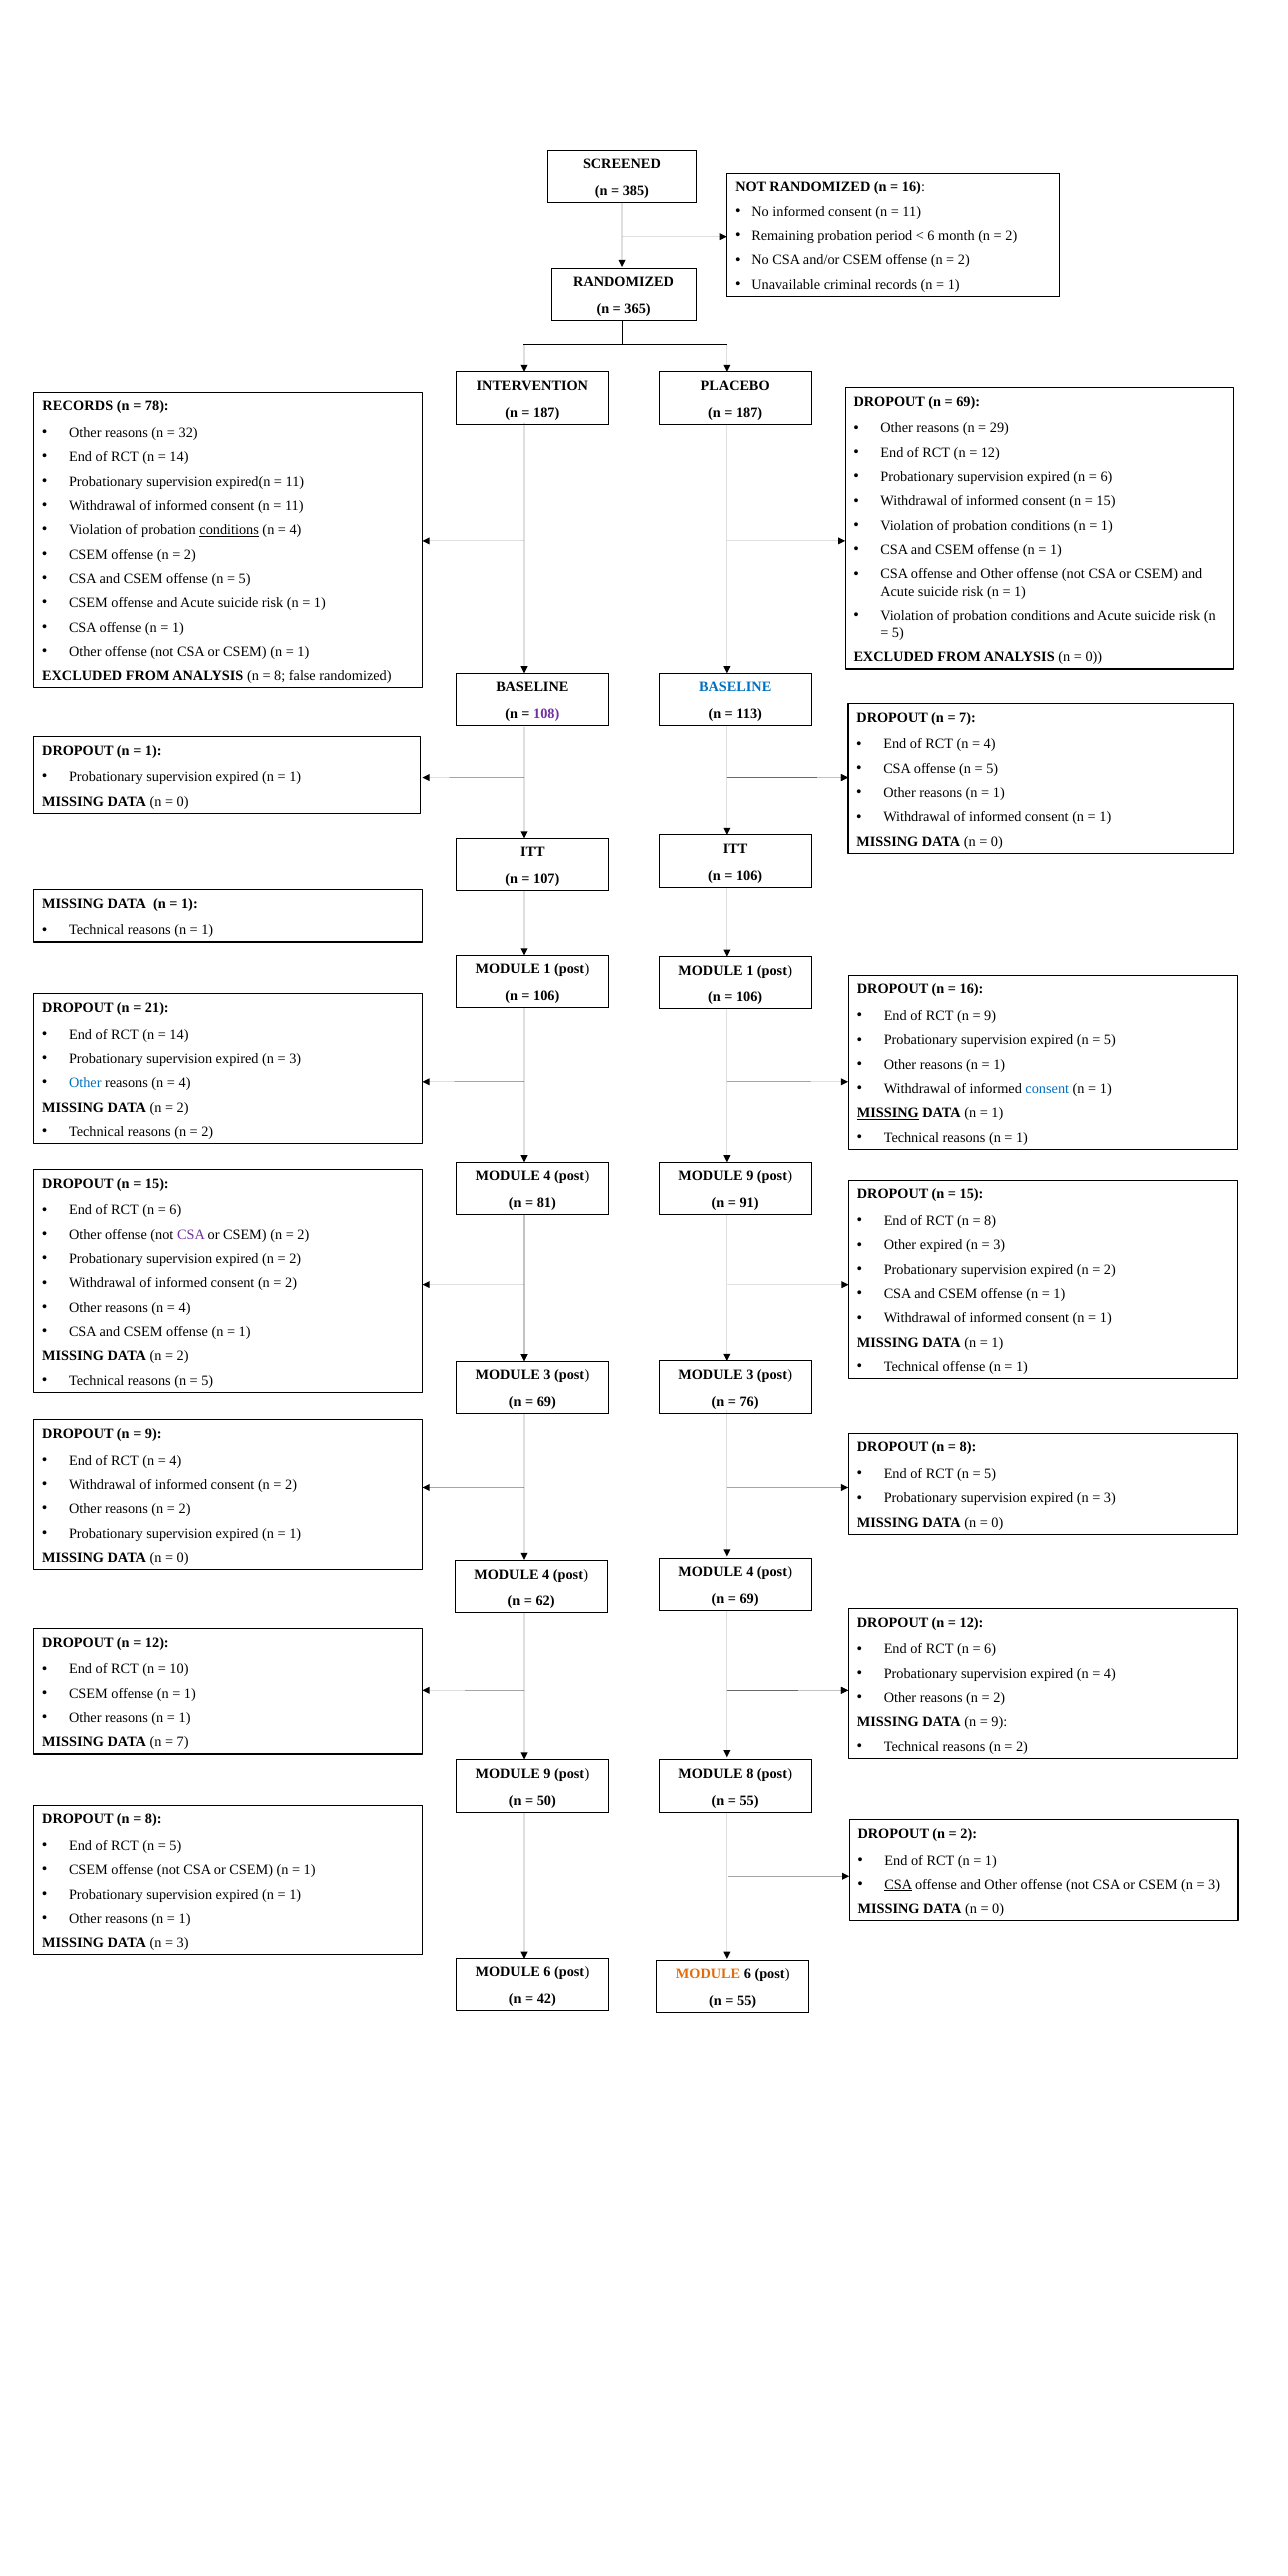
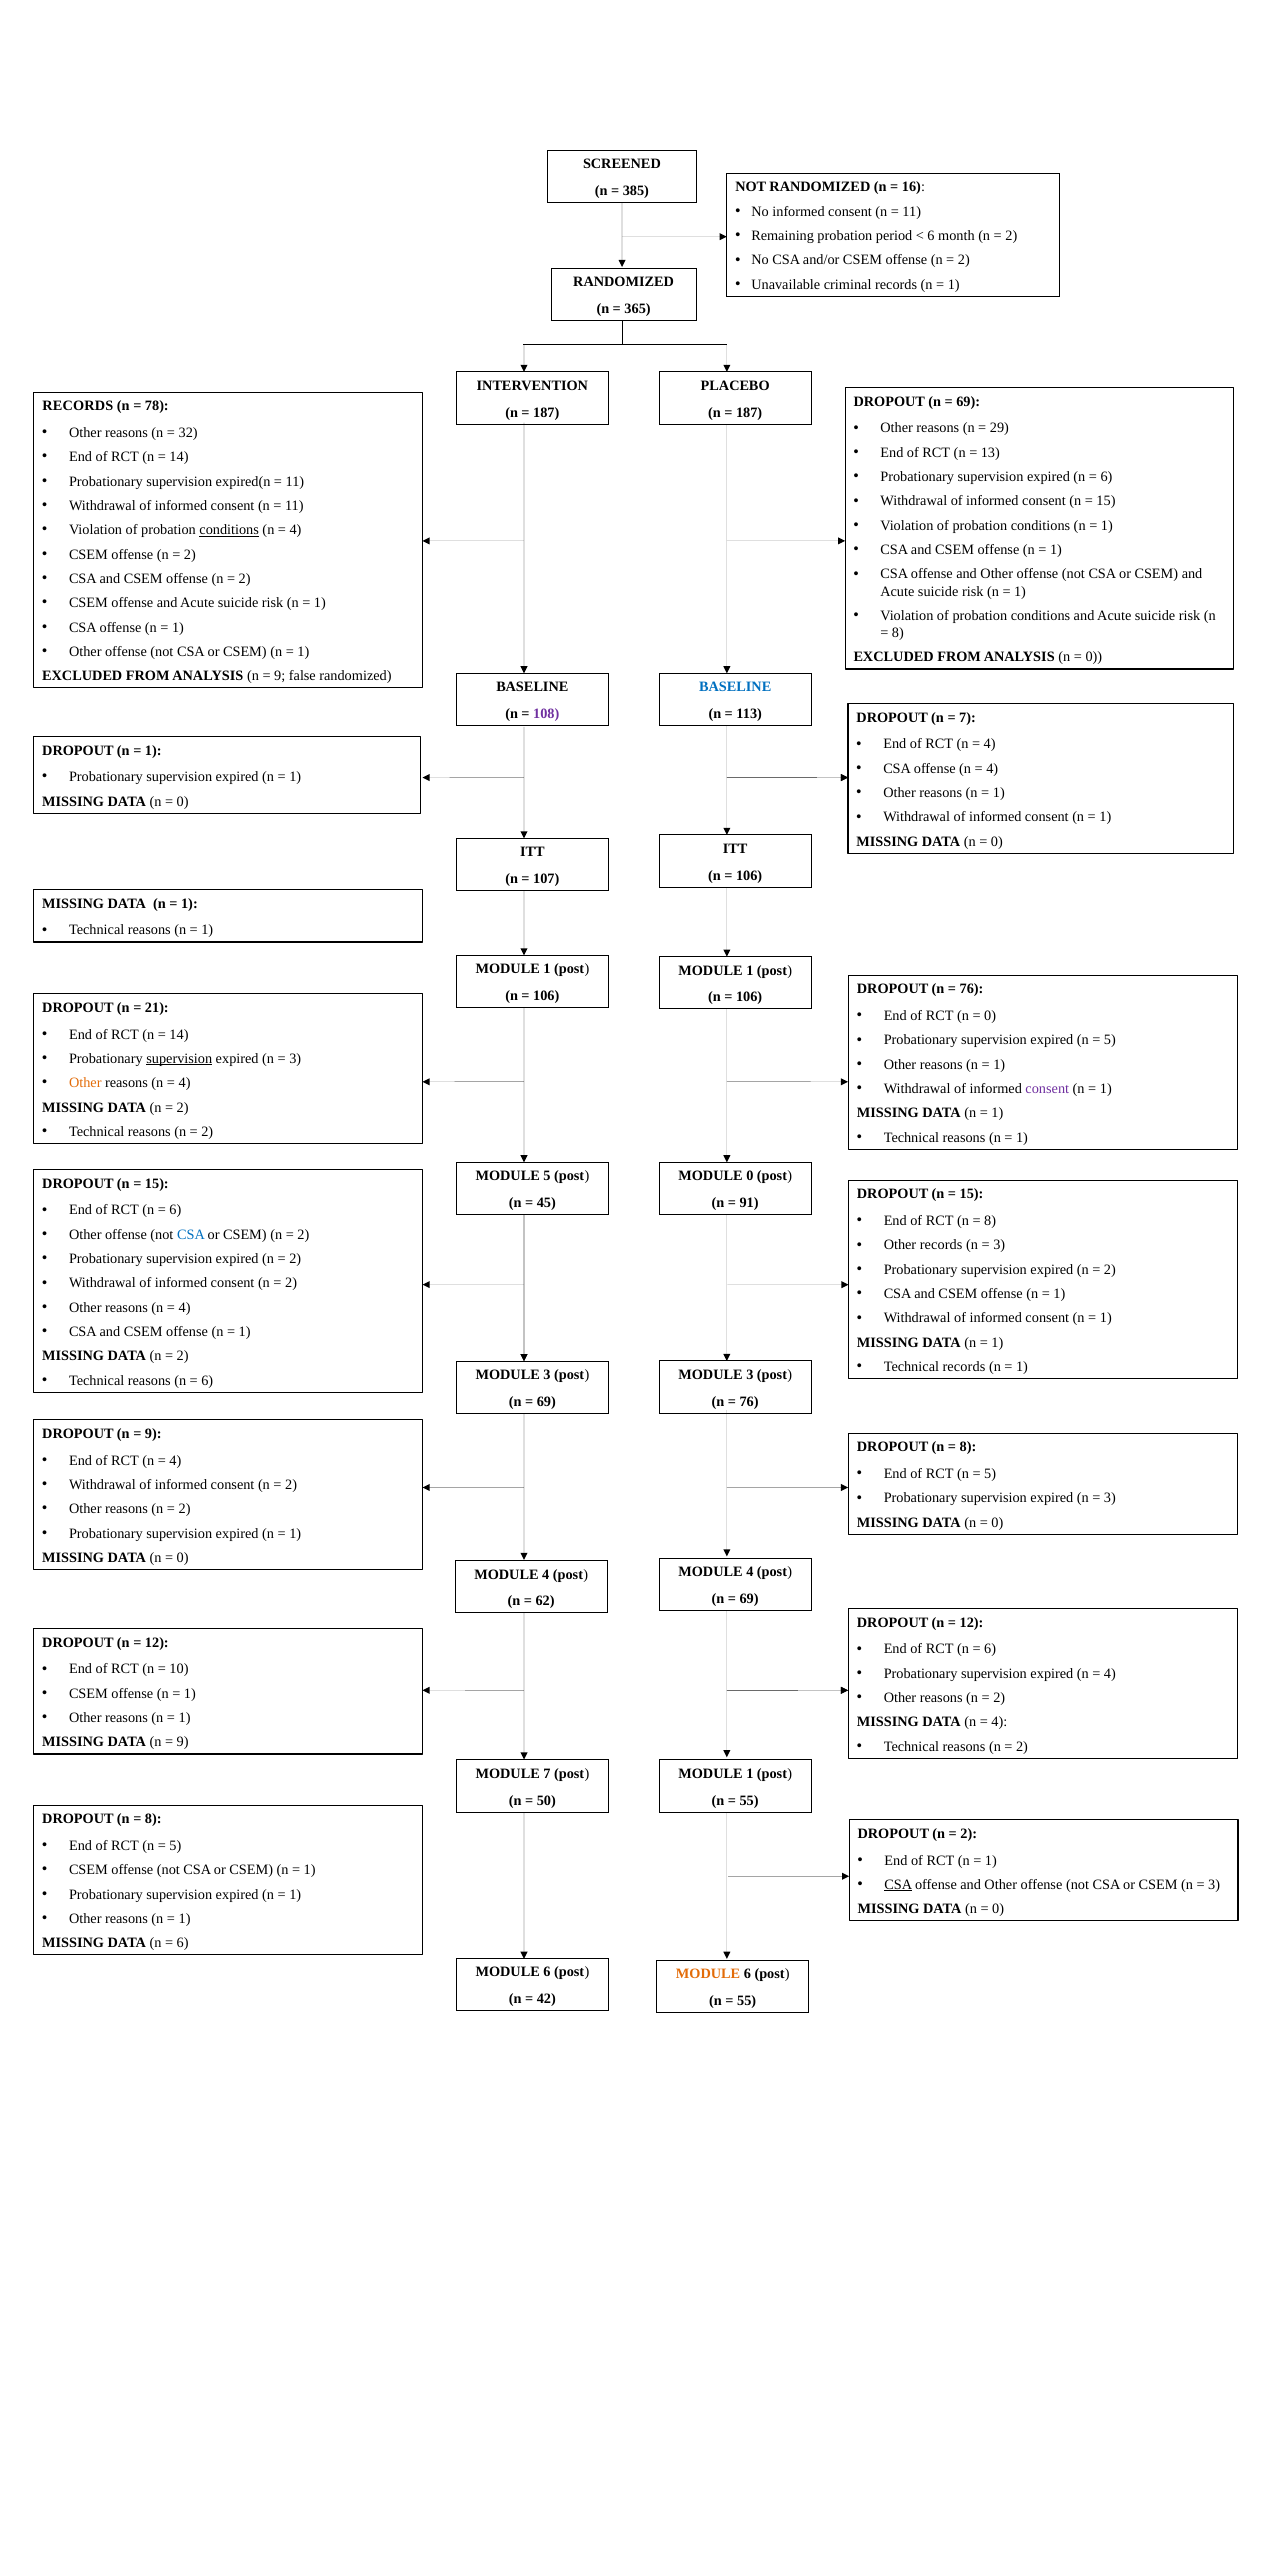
12 at (990, 453): 12 -> 13
5 at (245, 579): 5 -> 2
5 at (898, 633): 5 -> 8
8 at (280, 676): 8 -> 9
5 at (992, 769): 5 -> 4
16 at (972, 989): 16 -> 76
9 at (990, 1016): 9 -> 0
supervision at (179, 1059) underline: none -> present
Other at (85, 1083) colour: blue -> orange
consent at (1047, 1089) colour: blue -> purple
MISSING at (888, 1113) underline: present -> none
4 at (547, 1176): 4 -> 5
9 at (750, 1176): 9 -> 0
81: 81 -> 45
CSA at (191, 1234) colour: purple -> blue
Other expired: expired -> records
Technical offense: offense -> records
5 at (207, 1381): 5 -> 6
9 at (999, 1722): 9 -> 4
7 at (183, 1742): 7 -> 9
9 at (547, 1774): 9 -> 7
8 at (750, 1774): 8 -> 1
3 at (183, 1943): 3 -> 6
